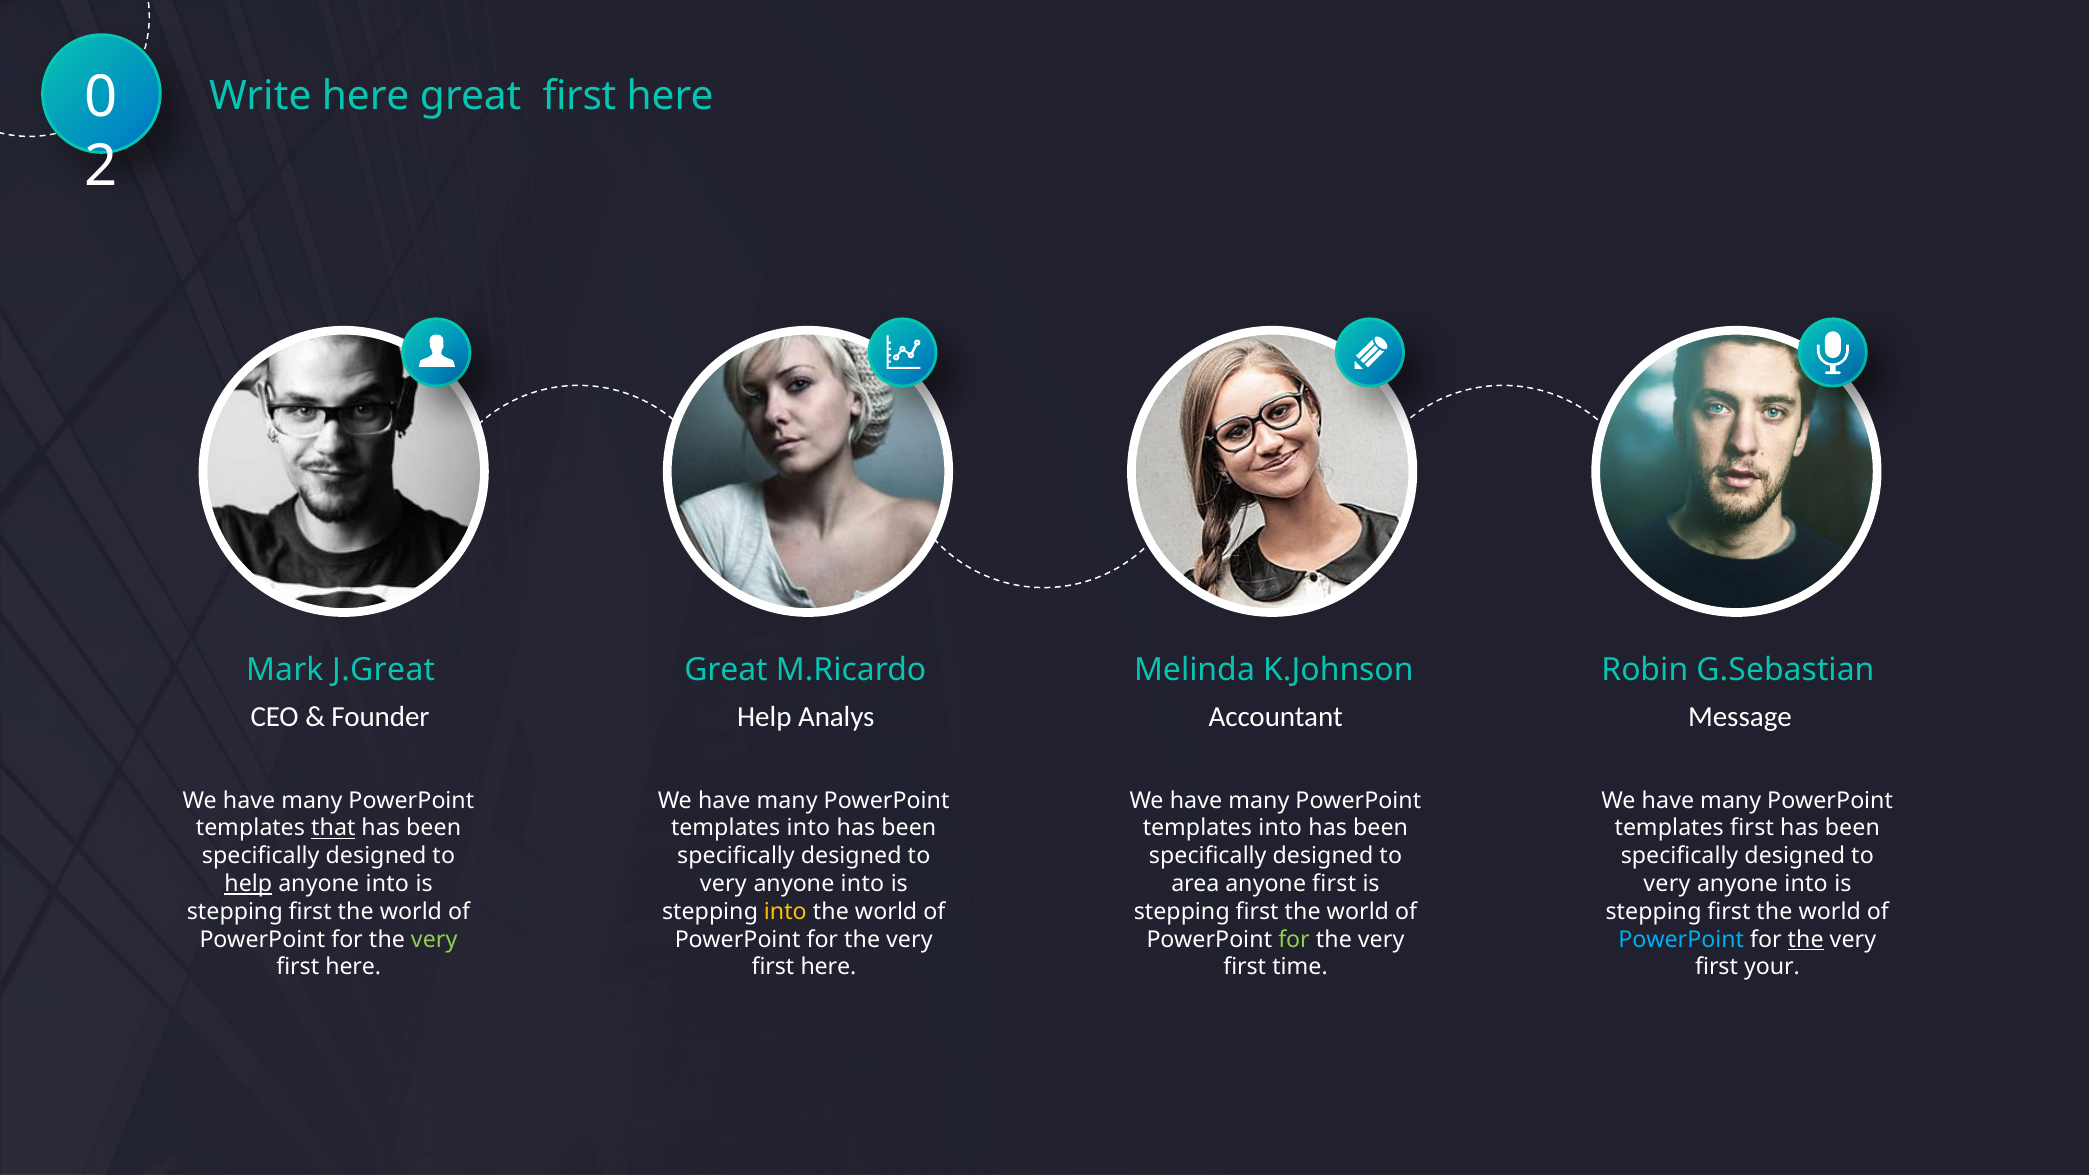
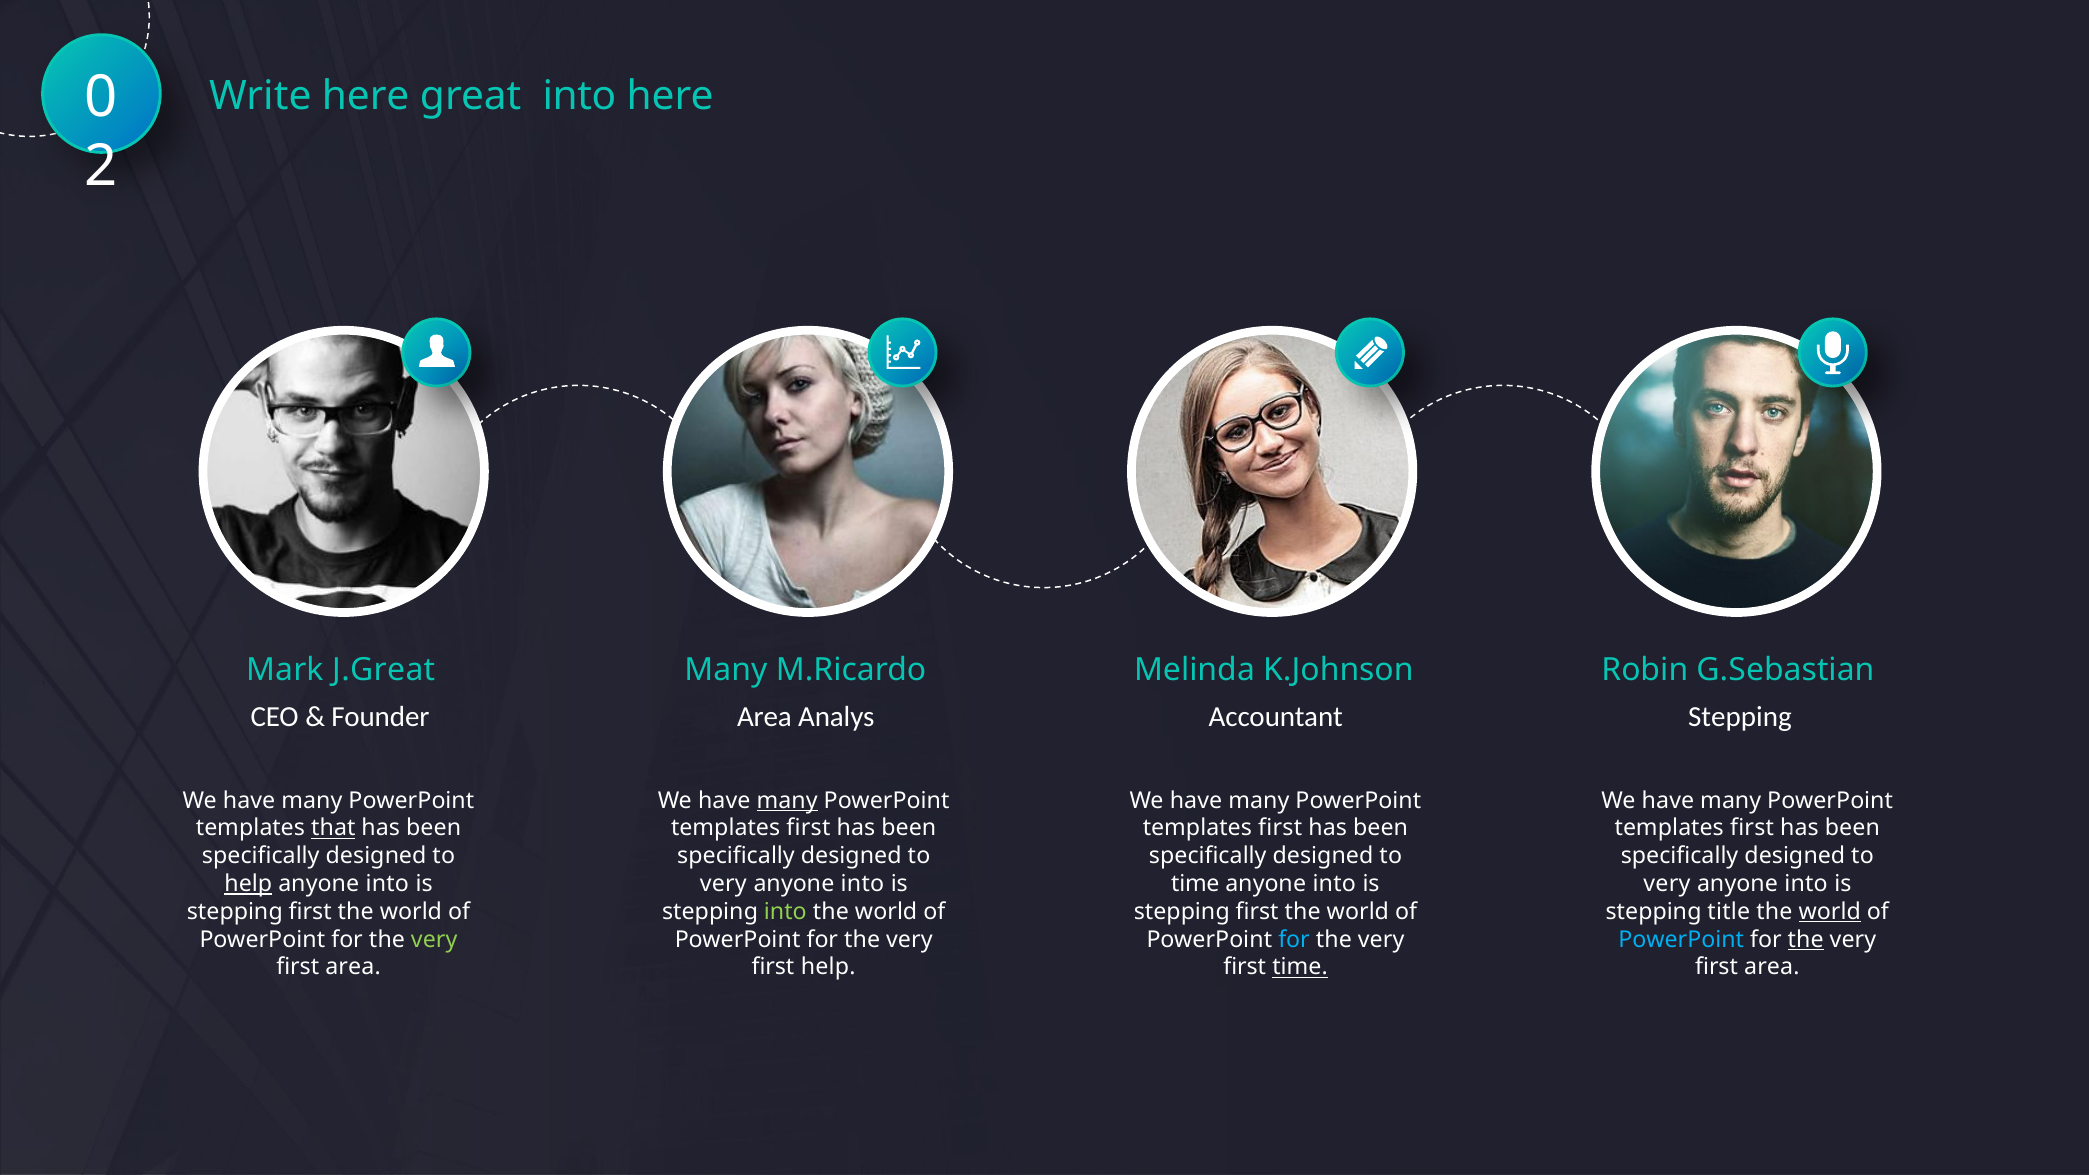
great first: first -> into
Great at (726, 670): Great -> Many
Help at (764, 716): Help -> Area
Message at (1740, 716): Message -> Stepping
many at (787, 800) underline: none -> present
into at (808, 828): into -> first
into at (1280, 828): into -> first
area at (1195, 884): area -> time
first at (1334, 884): first -> into
into at (785, 911) colour: yellow -> light green
first at (1729, 911): first -> title
world at (1830, 911) underline: none -> present
for at (1294, 939) colour: light green -> light blue
here at (353, 967): here -> area
here at (828, 967): here -> help
time at (1300, 967) underline: none -> present
your at (1772, 967): your -> area
